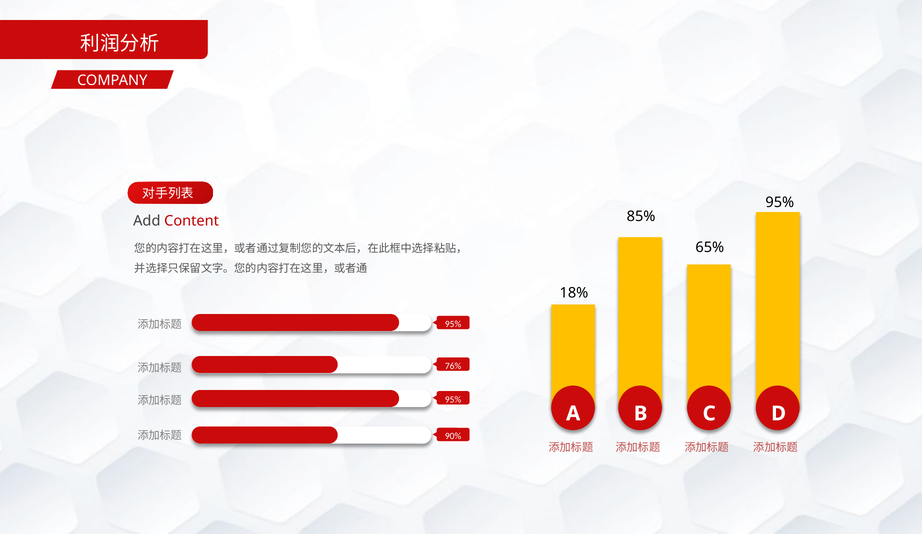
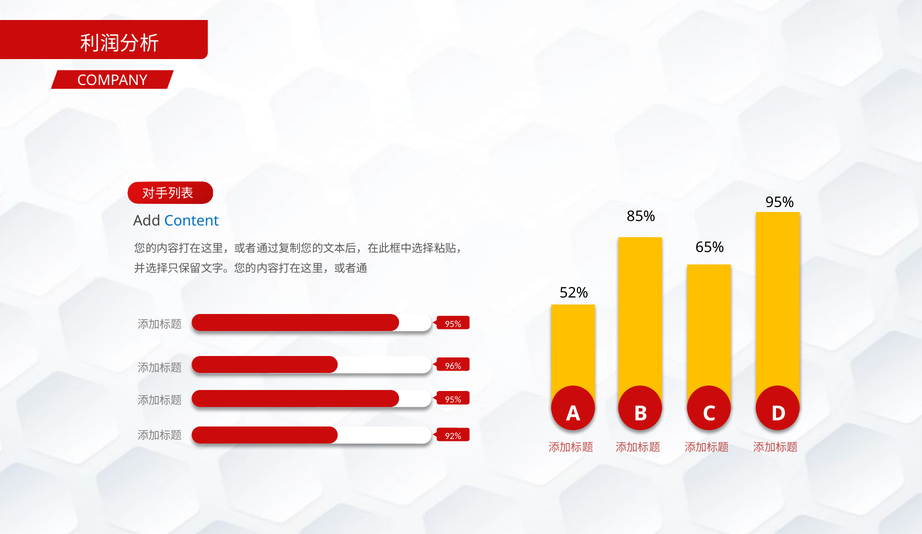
Content colour: red -> blue
18%: 18% -> 52%
76%: 76% -> 96%
90%: 90% -> 92%
